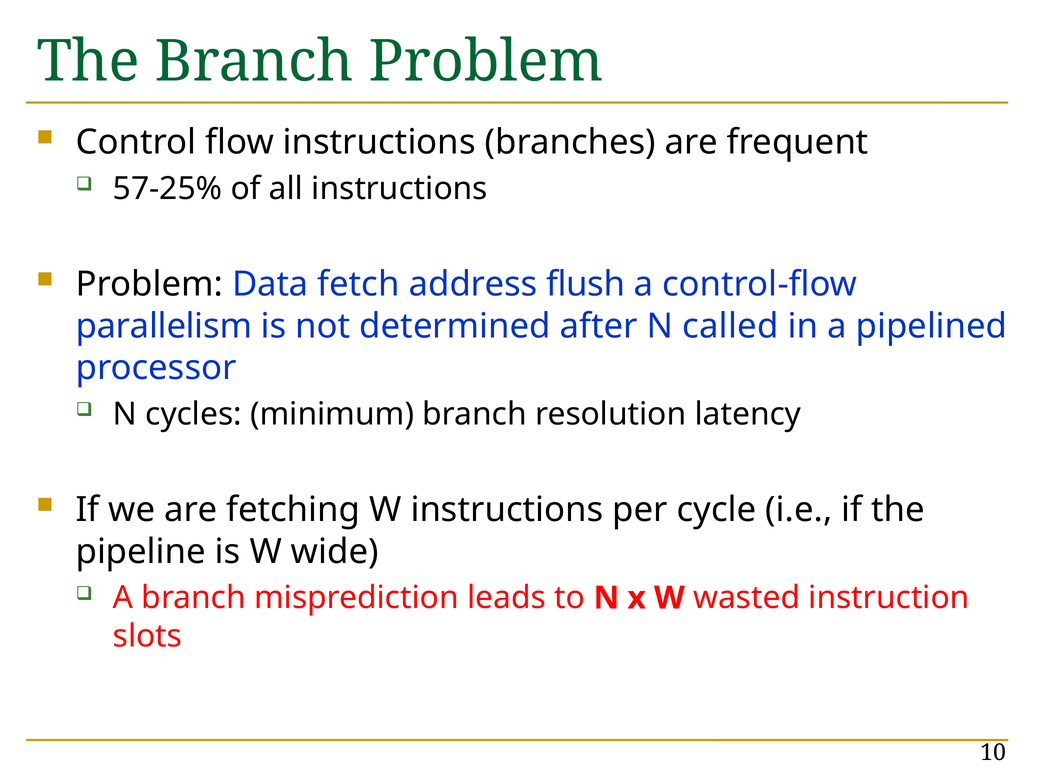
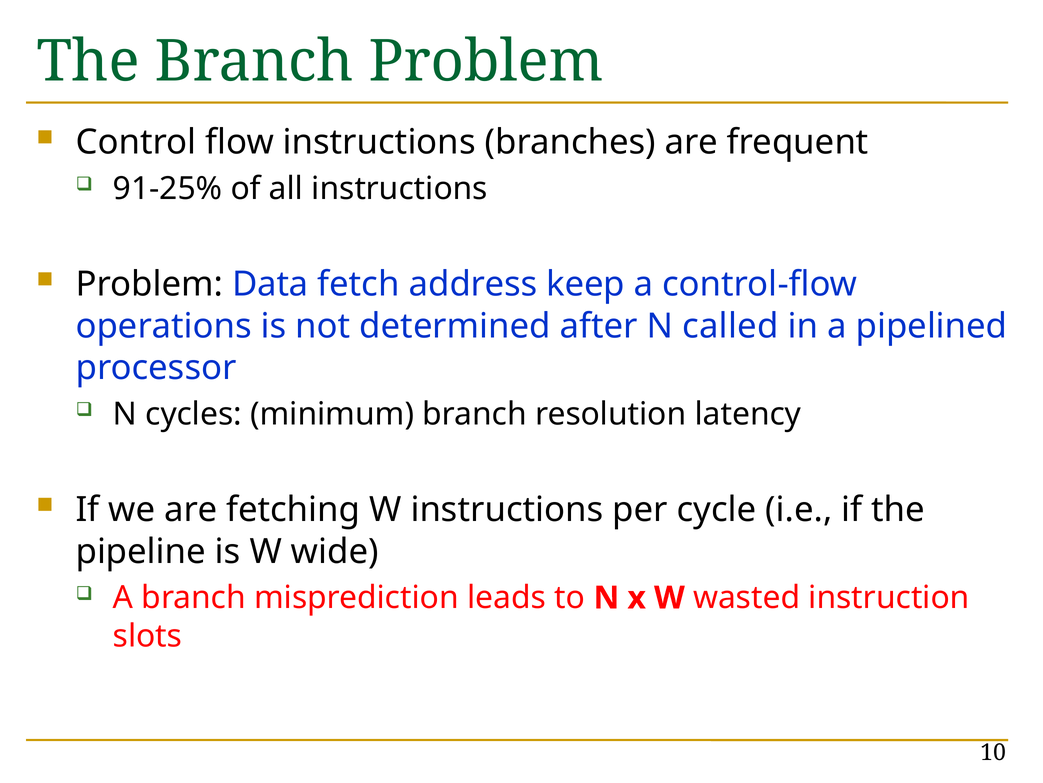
57-25%: 57-25% -> 91-25%
flush: flush -> keep
parallelism: parallelism -> operations
